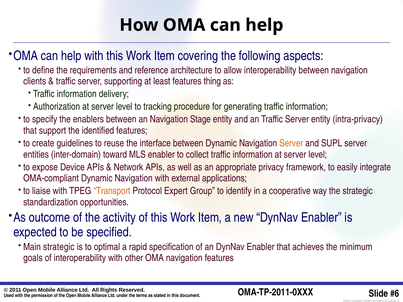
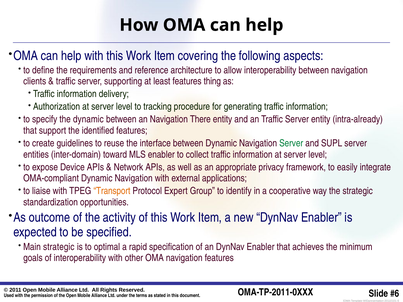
the enablers: enablers -> dynamic
Stage: Stage -> There
intra-privacy: intra-privacy -> intra-already
Server at (291, 143) colour: orange -> green
